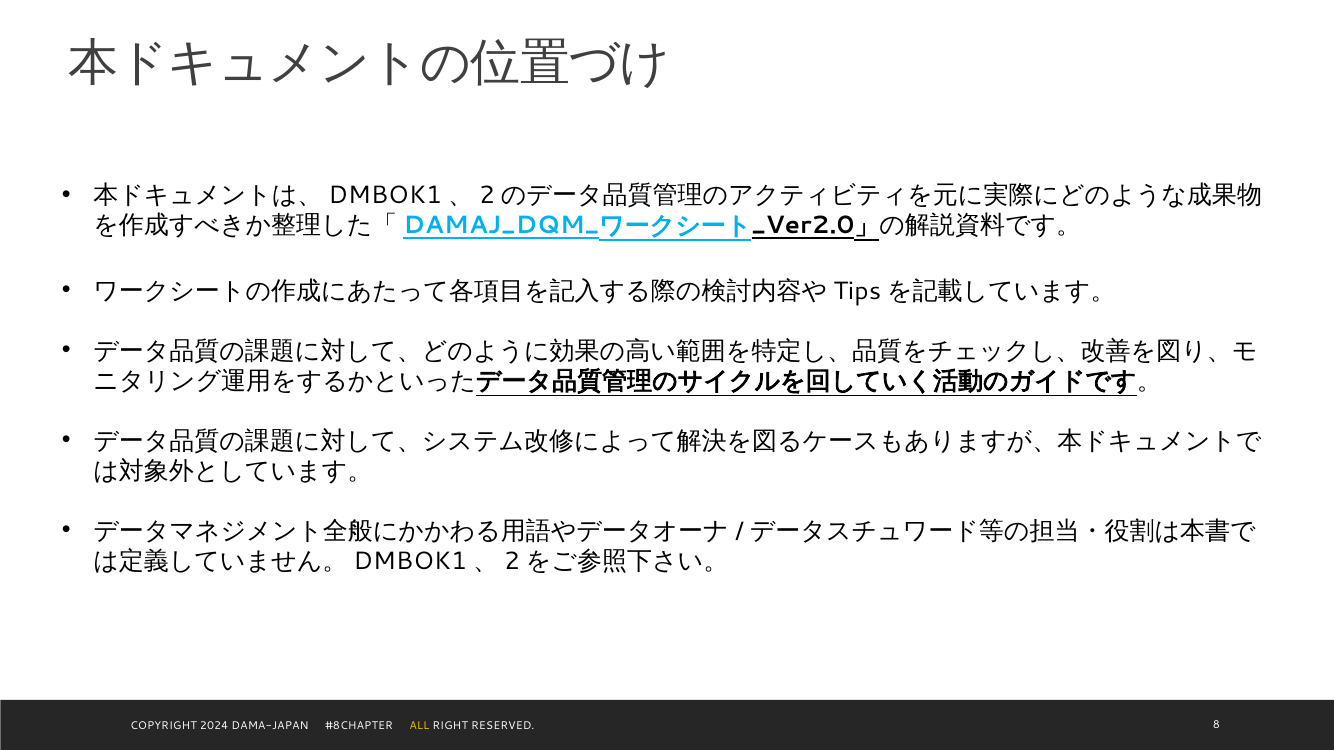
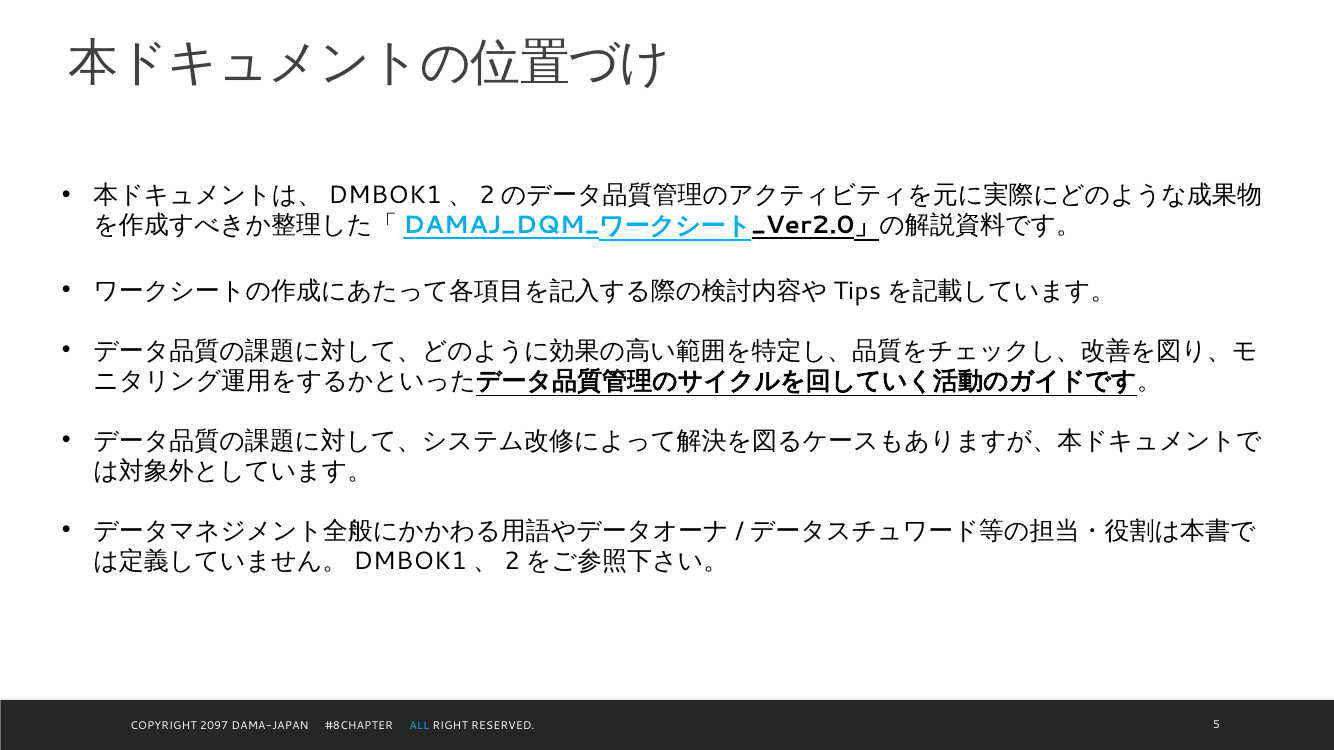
2024: 2024 -> 2097
ALL colour: yellow -> light blue
8: 8 -> 5
